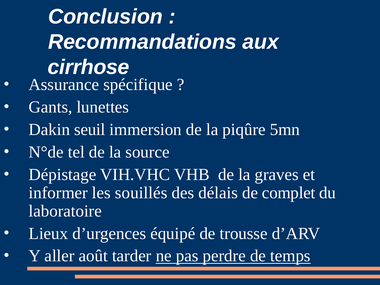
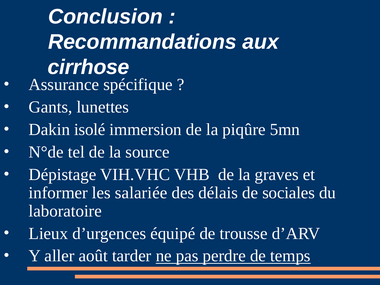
seuil: seuil -> isolé
souillés: souillés -> salariée
complet: complet -> sociales
